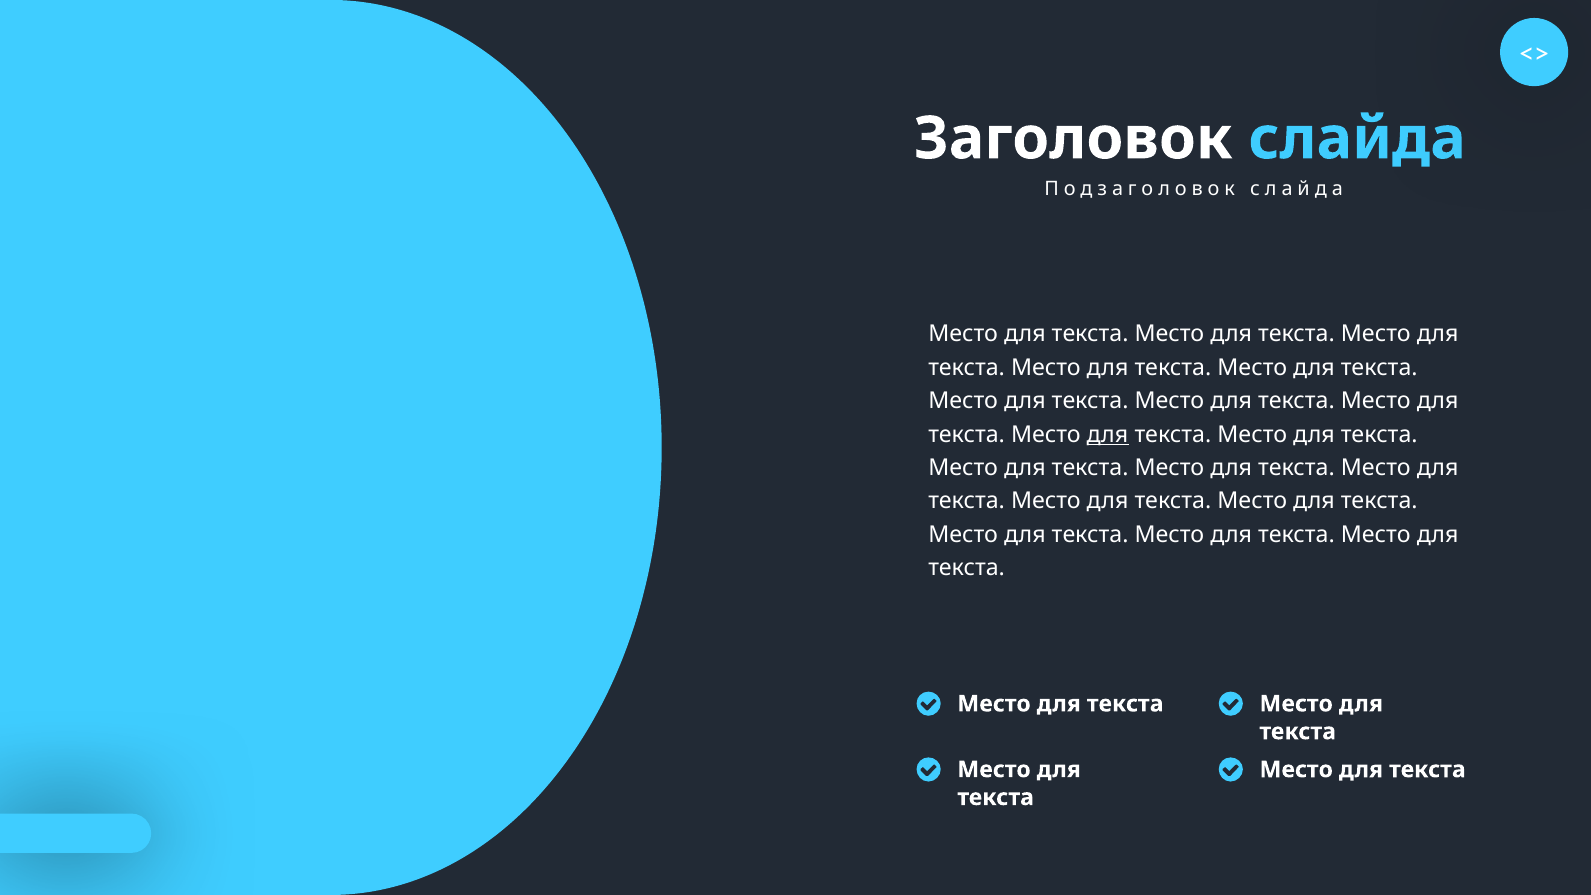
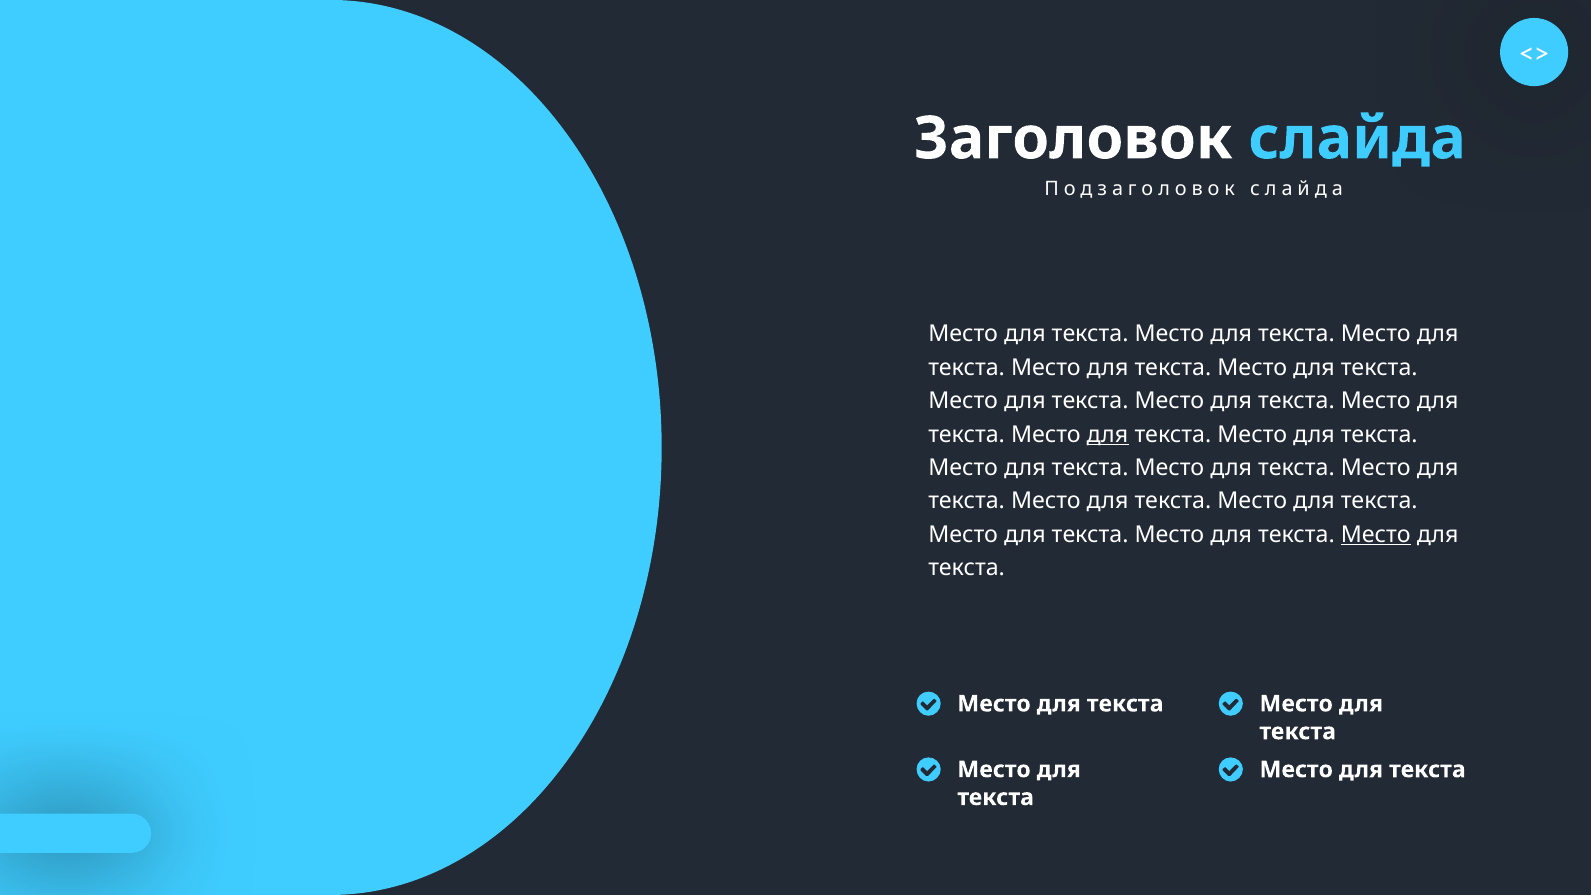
Место at (1376, 535) underline: none -> present
